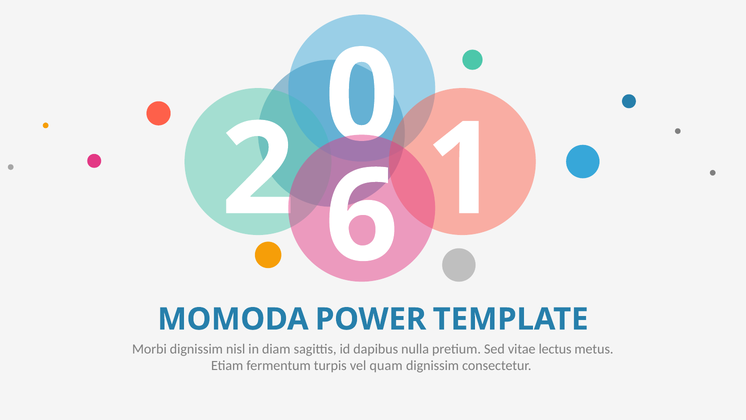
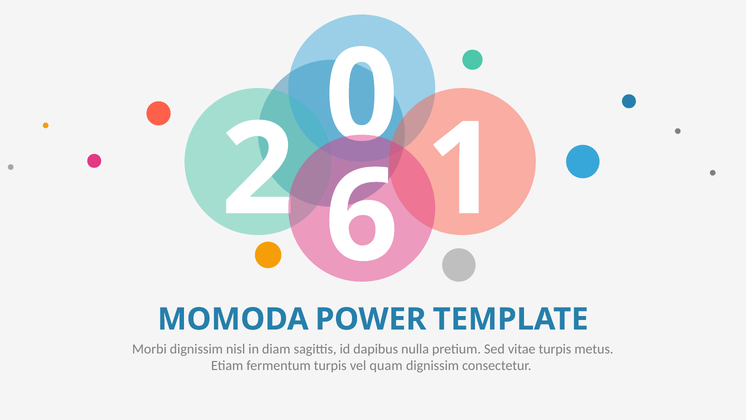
vitae lectus: lectus -> turpis
